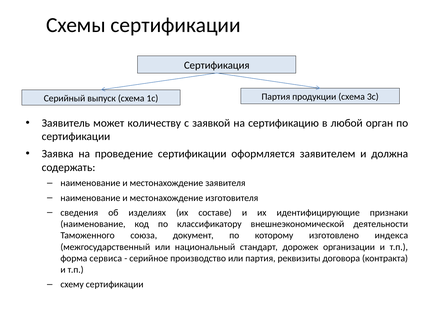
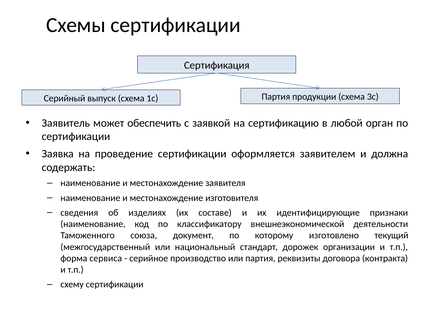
количеству: количеству -> обеспечить
индекса: индекса -> текущий
